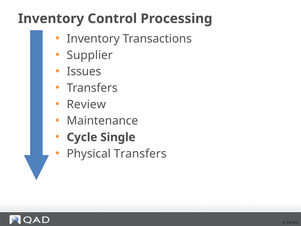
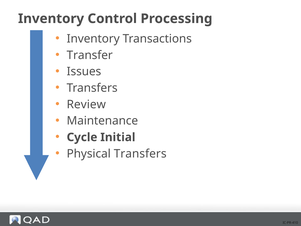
Supplier: Supplier -> Transfer
Single: Single -> Initial
